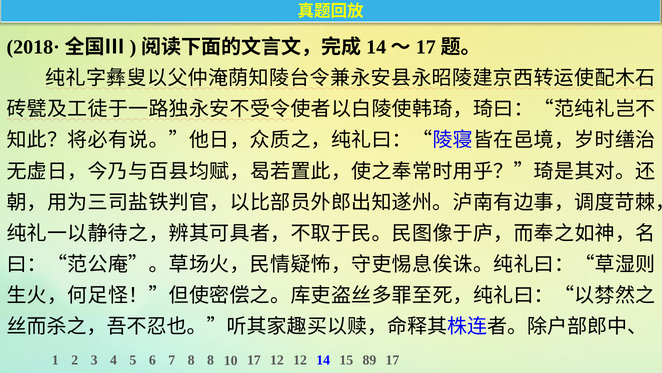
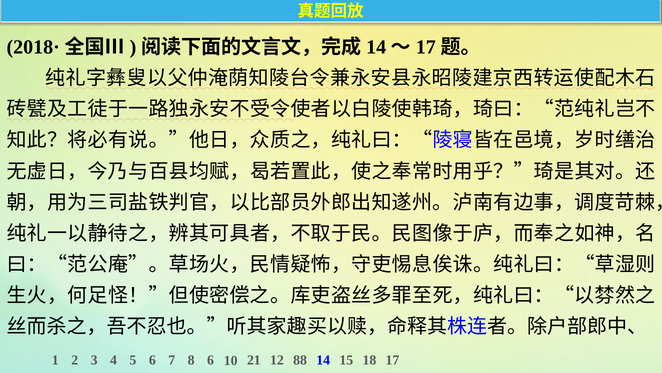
8 8: 8 -> 6
10 17: 17 -> 21
12 12: 12 -> 88
89: 89 -> 18
